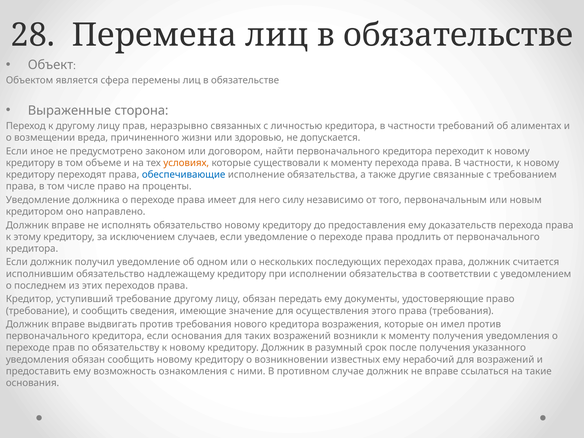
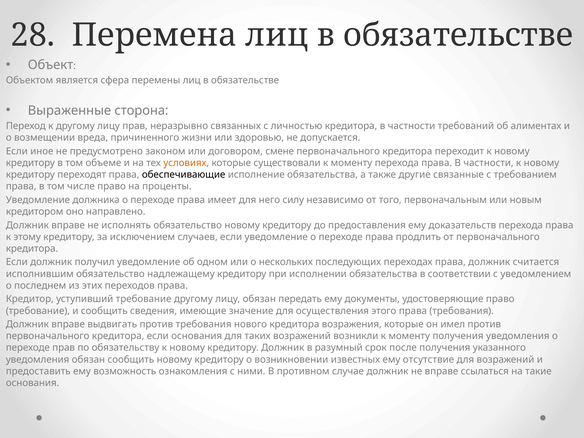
найти: найти -> смене
обеспечивающие colour: blue -> black
нерабочий: нерабочий -> отсутствие
